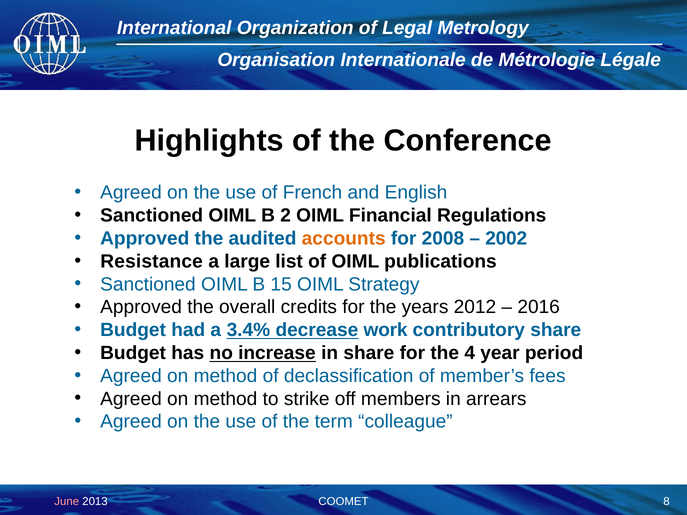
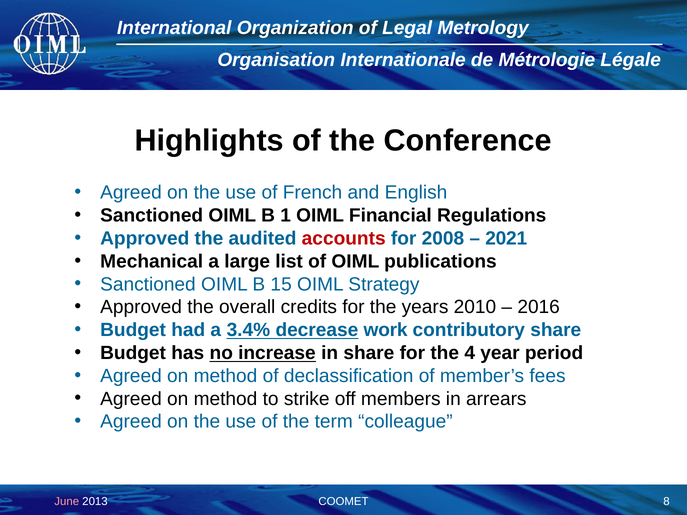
2: 2 -> 1
accounts colour: orange -> red
2002: 2002 -> 2021
Resistance: Resistance -> Mechanical
2012: 2012 -> 2010
